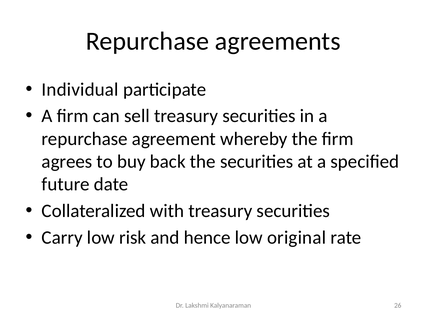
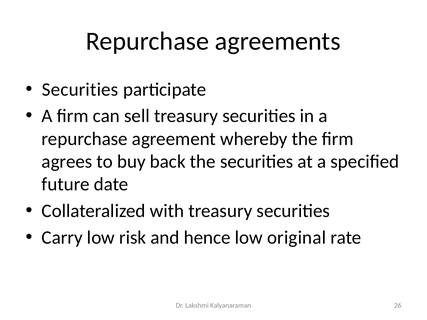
Individual at (80, 90): Individual -> Securities
